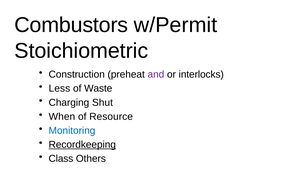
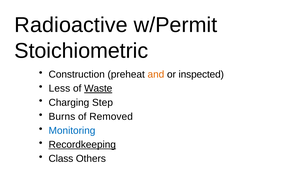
Combustors: Combustors -> Radioactive
and colour: purple -> orange
interlocks: interlocks -> inspected
Waste underline: none -> present
Shut: Shut -> Step
When: When -> Burns
Resource: Resource -> Removed
